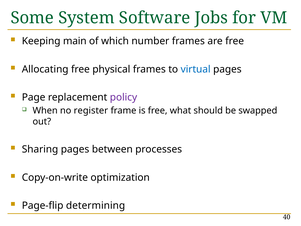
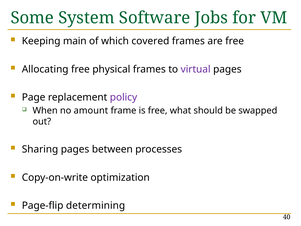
number: number -> covered
virtual colour: blue -> purple
register: register -> amount
